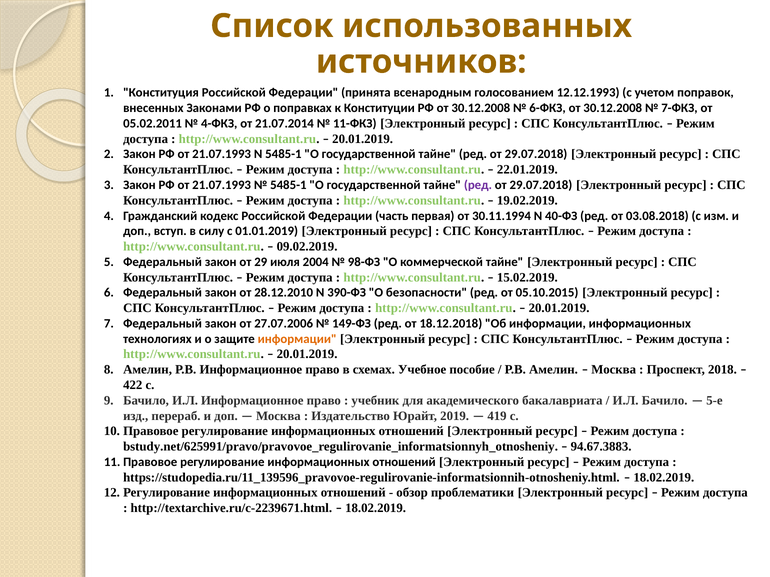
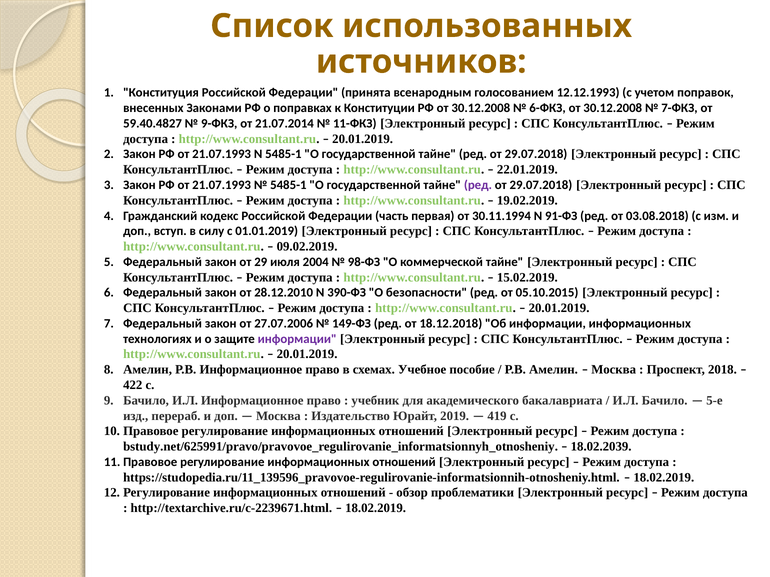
05.02.2011: 05.02.2011 -> 59.40.4827
4-ФКЗ: 4-ФКЗ -> 9-ФКЗ
40-ФЗ: 40-ФЗ -> 91-ФЗ
информации at (297, 339) colour: orange -> purple
94.67.3883: 94.67.3883 -> 18.02.2039
